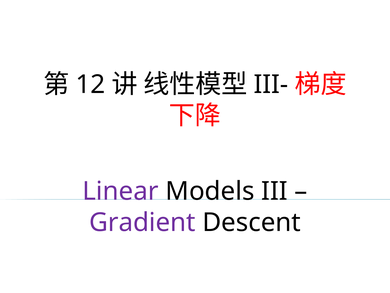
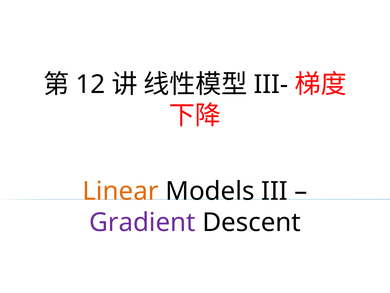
Linear colour: purple -> orange
